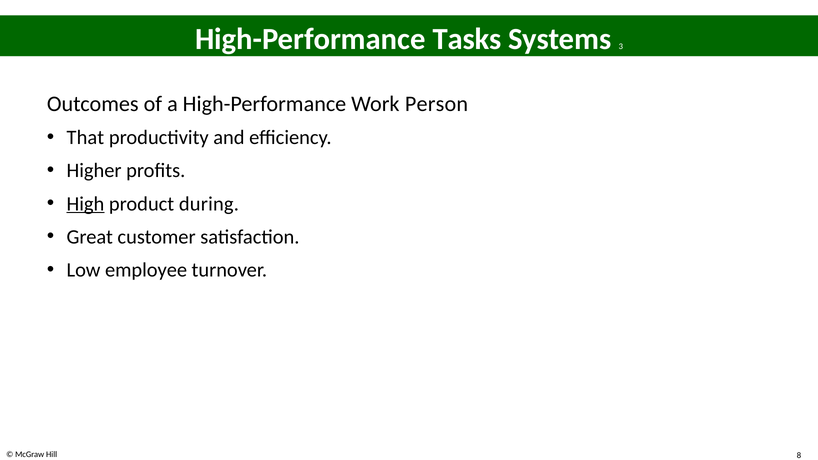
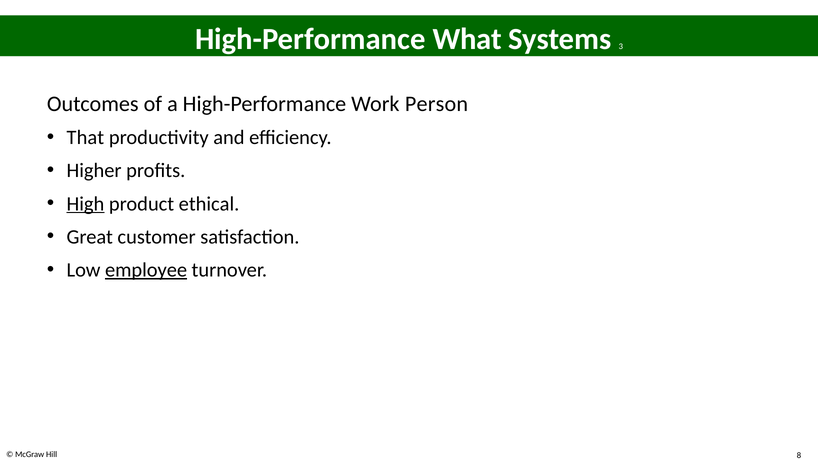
Tasks: Tasks -> What
during: during -> ethical
employee underline: none -> present
